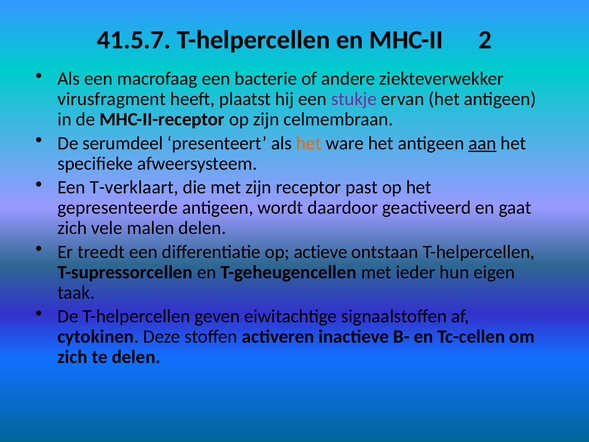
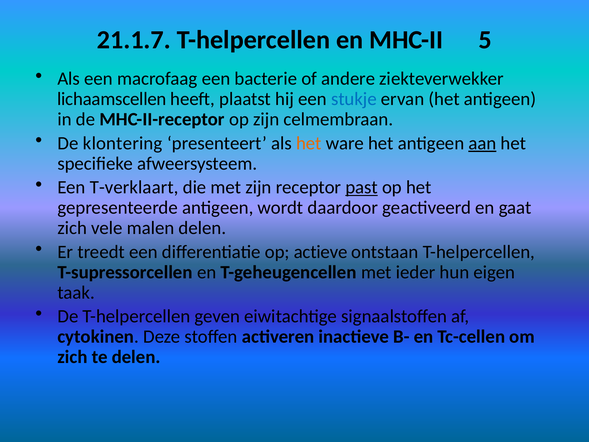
41.5.7: 41.5.7 -> 21.1.7
2: 2 -> 5
virusfragment: virusfragment -> lichaamscellen
stukje colour: purple -> blue
serumdeel: serumdeel -> klontering
past underline: none -> present
